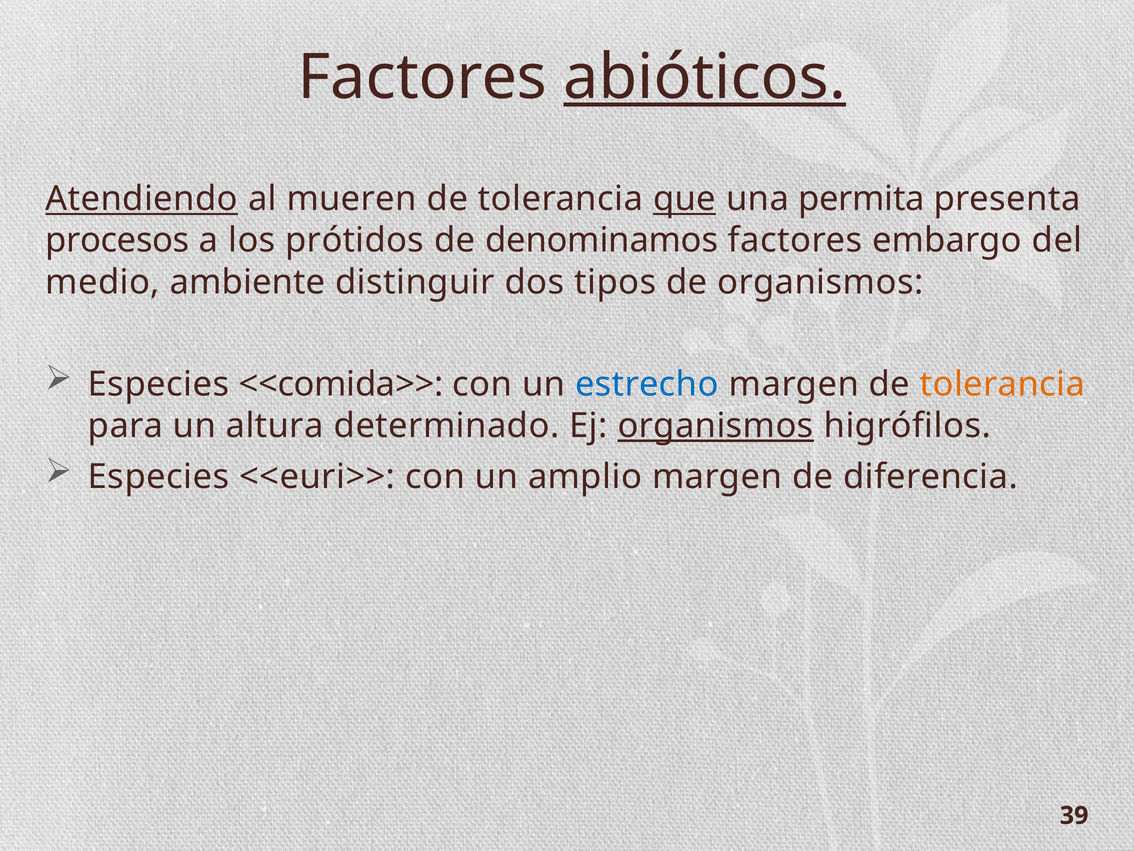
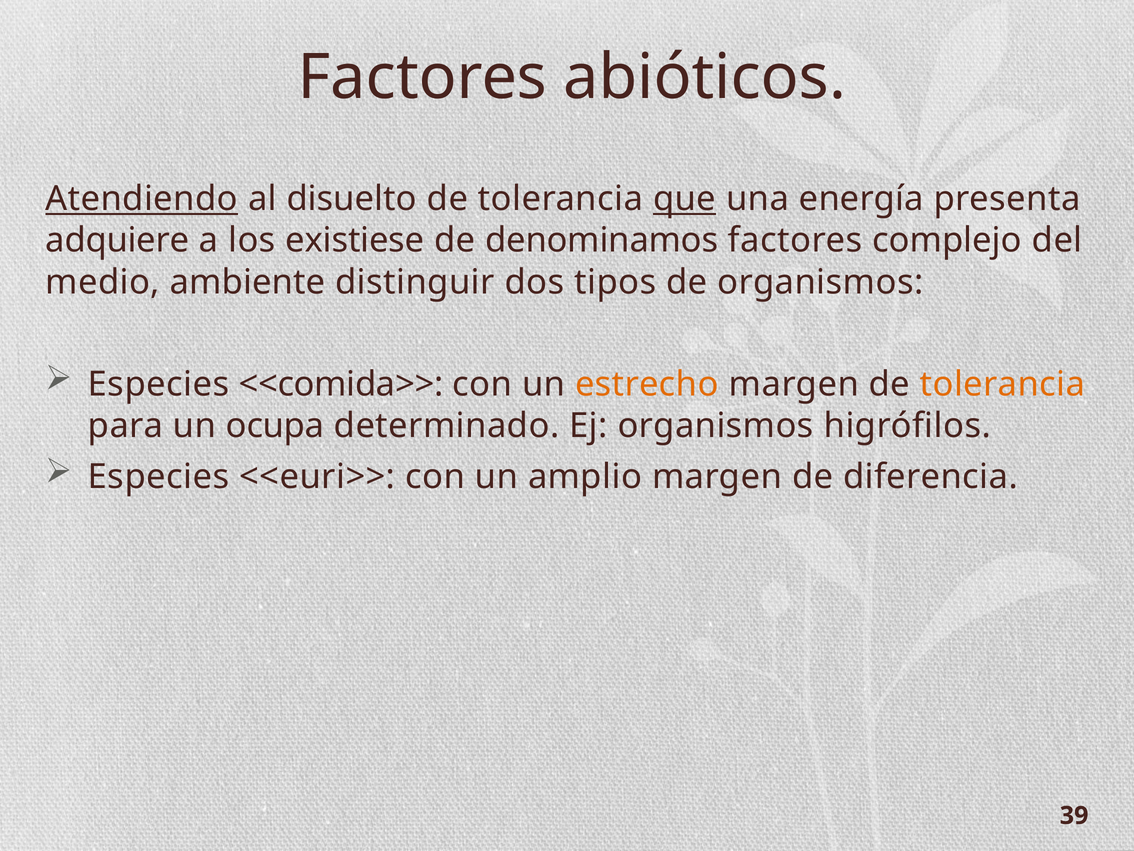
abióticos underline: present -> none
mueren: mueren -> disuelto
permita: permita -> energía
procesos: procesos -> adquiere
prótidos: prótidos -> existiese
embargo: embargo -> complejo
estrecho colour: blue -> orange
altura: altura -> ocupa
organismos at (716, 426) underline: present -> none
